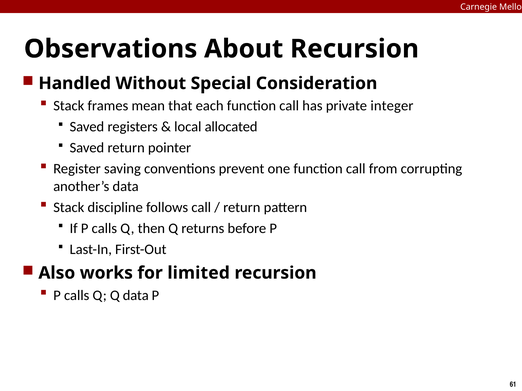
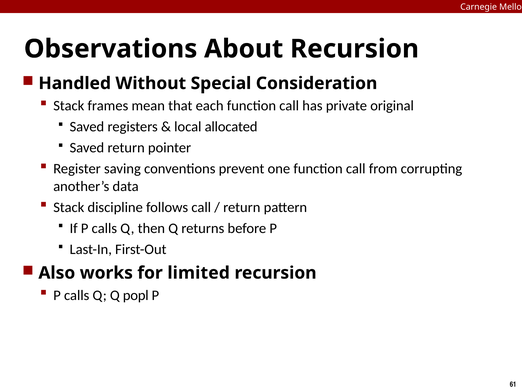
integer: integer -> original
Q data: data -> popl
